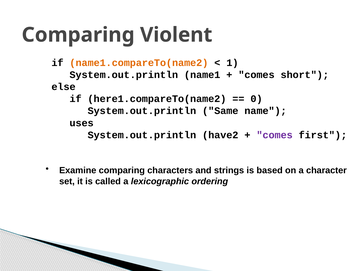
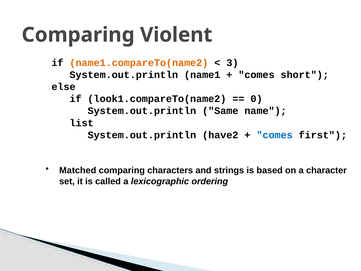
1: 1 -> 3
here1.compareTo(name2: here1.compareTo(name2 -> look1.compareTo(name2
uses: uses -> list
comes at (275, 135) colour: purple -> blue
Examine: Examine -> Matched
